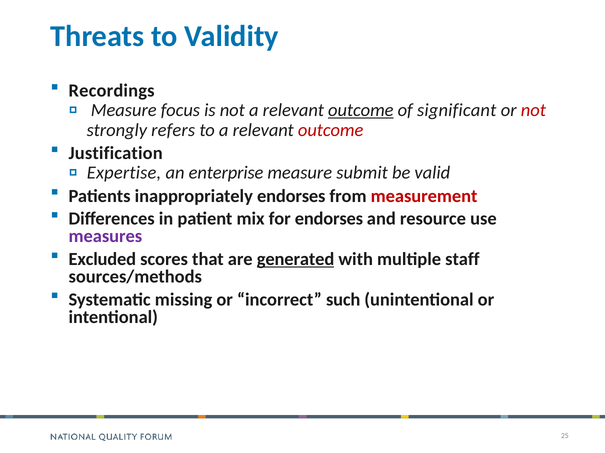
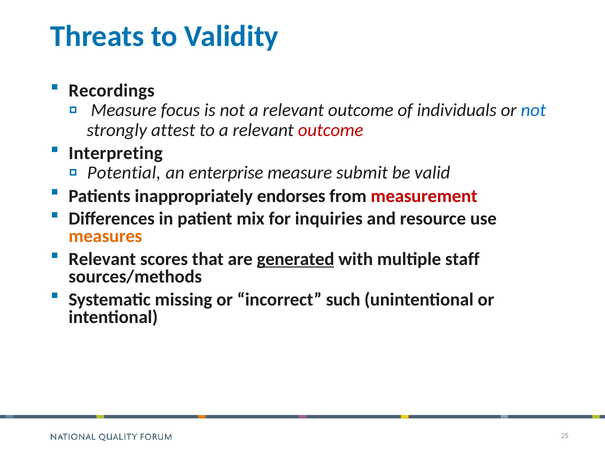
outcome at (361, 110) underline: present -> none
significant: significant -> individuals
not at (533, 110) colour: red -> blue
refers: refers -> attest
Justification: Justification -> Interpreting
Expertise: Expertise -> Potential
for endorses: endorses -> inquiries
measures colour: purple -> orange
Excluded at (102, 260): Excluded -> Relevant
